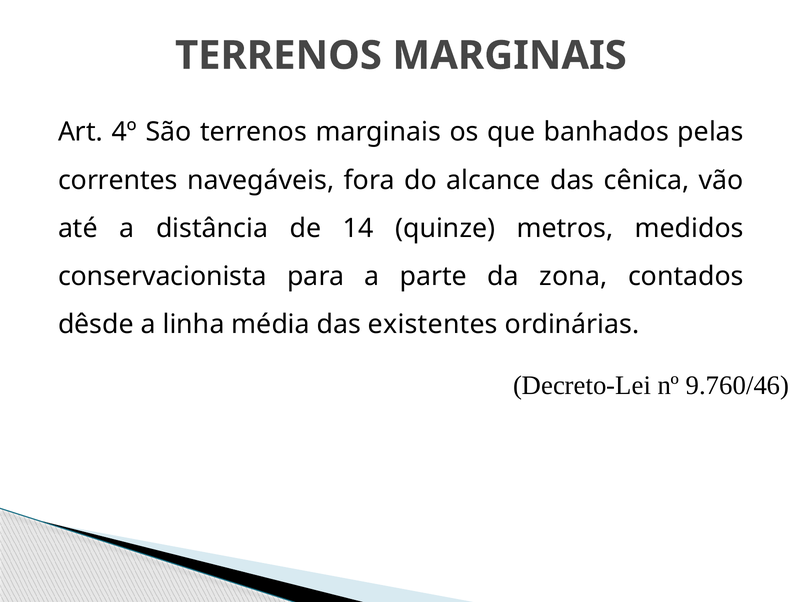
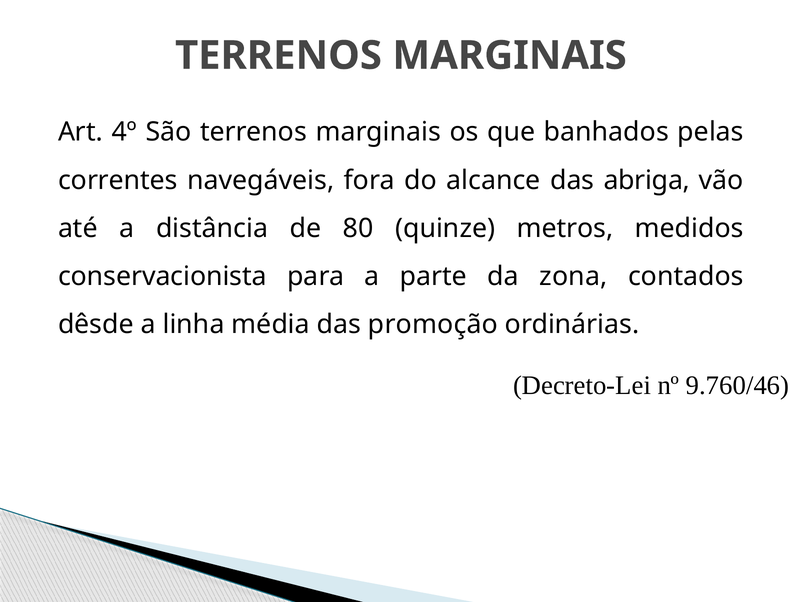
cênica: cênica -> abriga
14: 14 -> 80
existentes: existentes -> promoção
